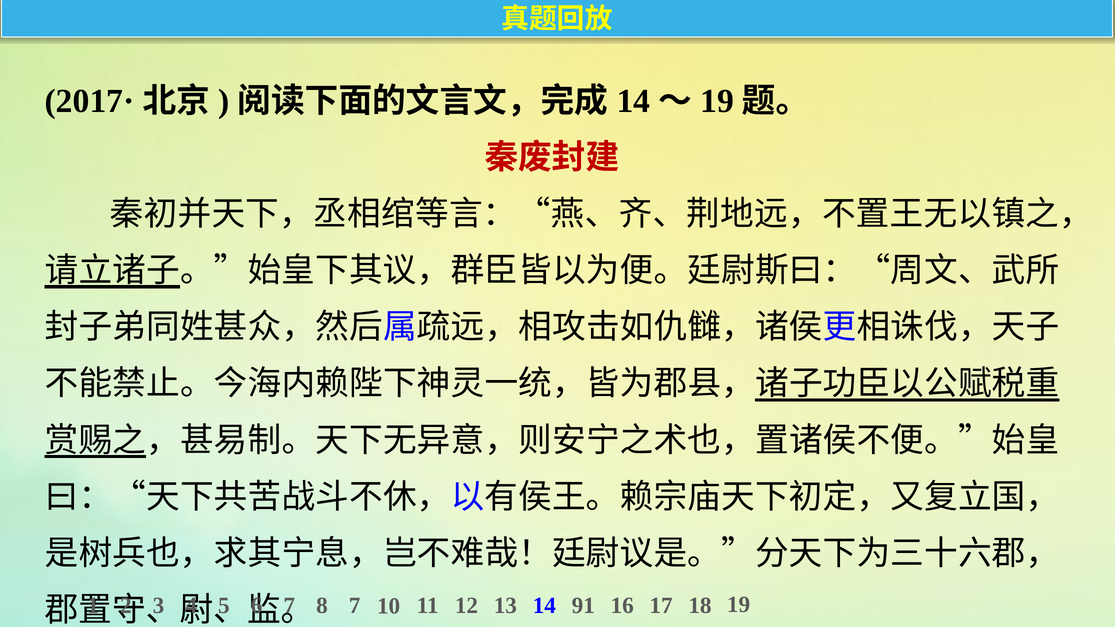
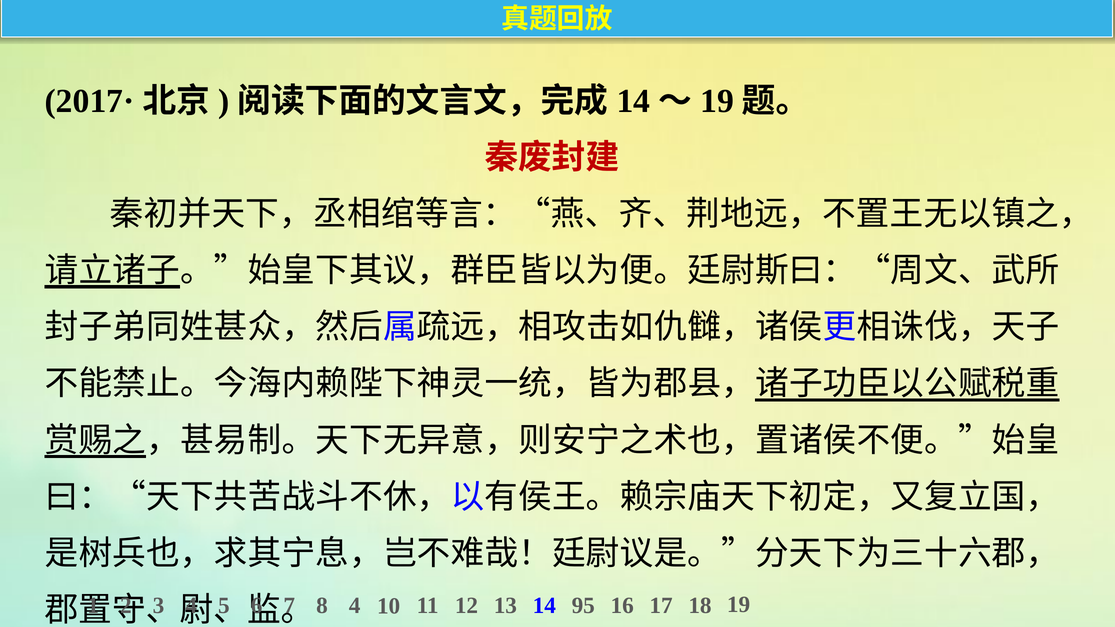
8 7: 7 -> 4
91: 91 -> 95
